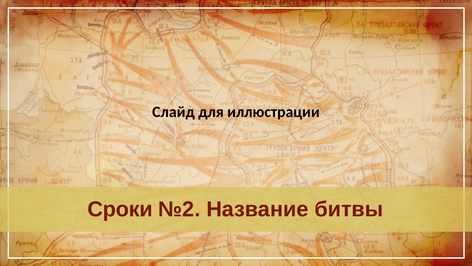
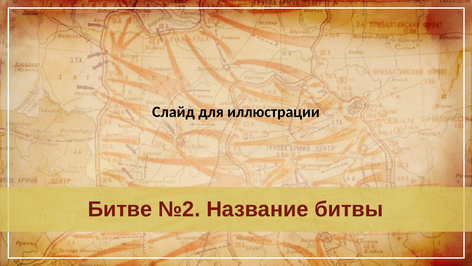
Сроки: Сроки -> Битве
